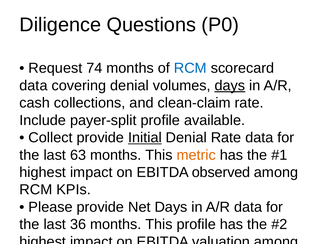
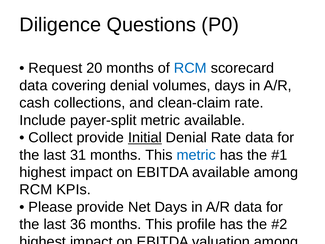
74: 74 -> 20
days at (230, 85) underline: present -> none
payer-split profile: profile -> metric
63: 63 -> 31
metric at (196, 155) colour: orange -> blue
EBITDA observed: observed -> available
